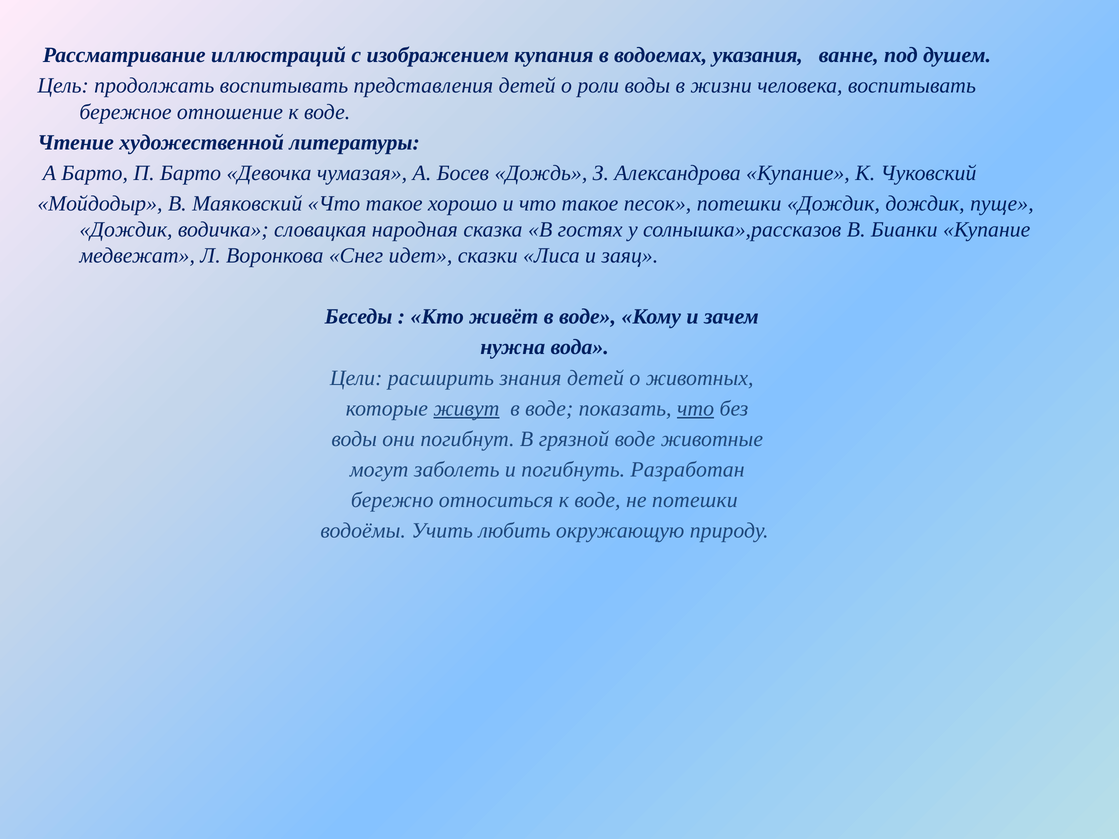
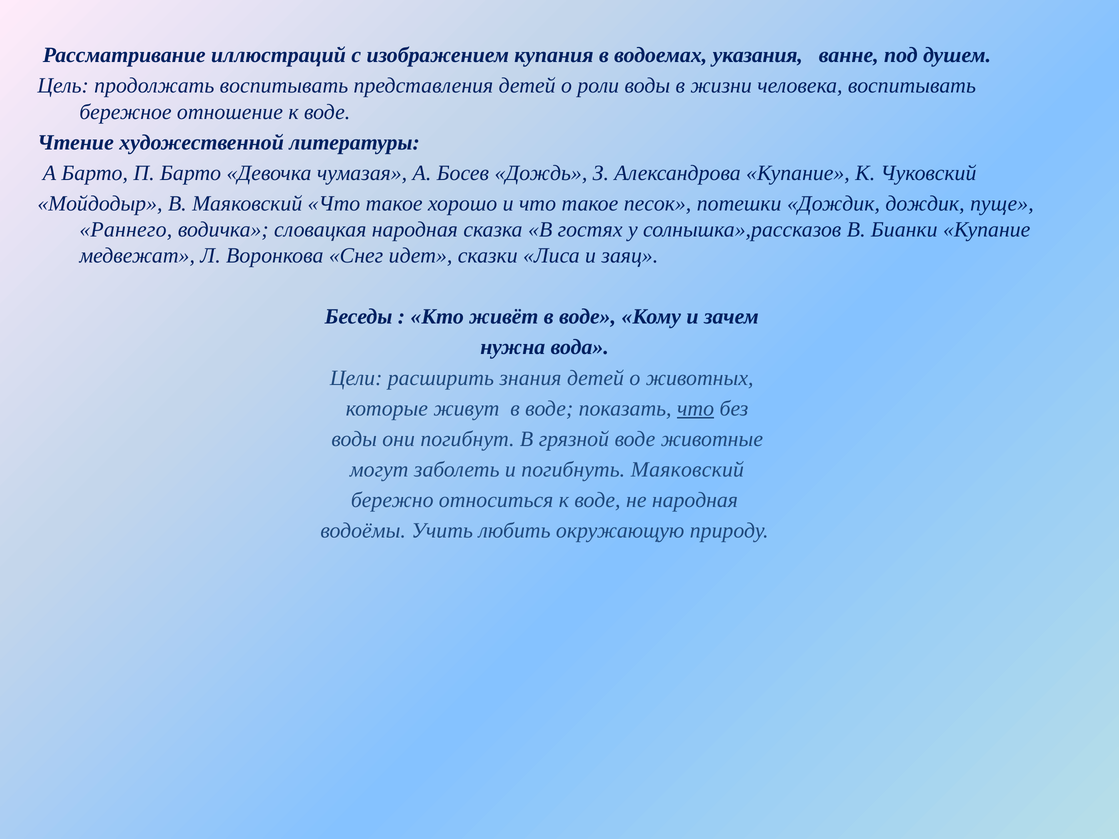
Дождик at (126, 230): Дождик -> Раннего
живут underline: present -> none
погибнуть Разработан: Разработан -> Маяковский
не потешки: потешки -> народная
